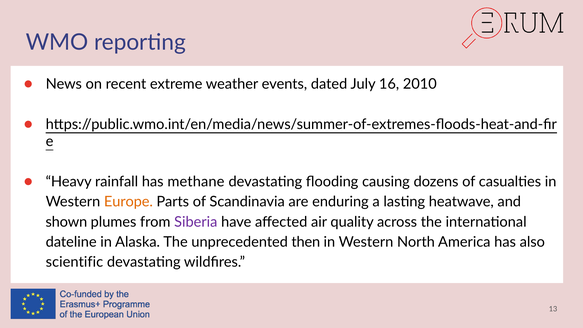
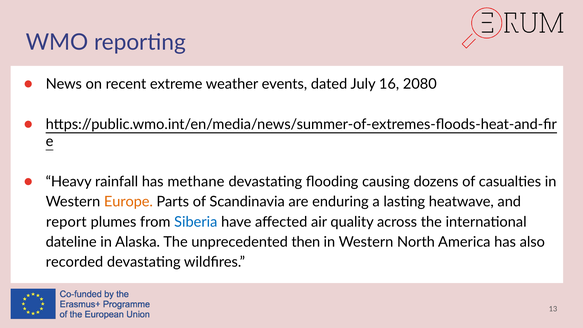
2010: 2010 -> 2080
shown: shown -> report
Siberia colour: purple -> blue
scientific: scientific -> recorded
